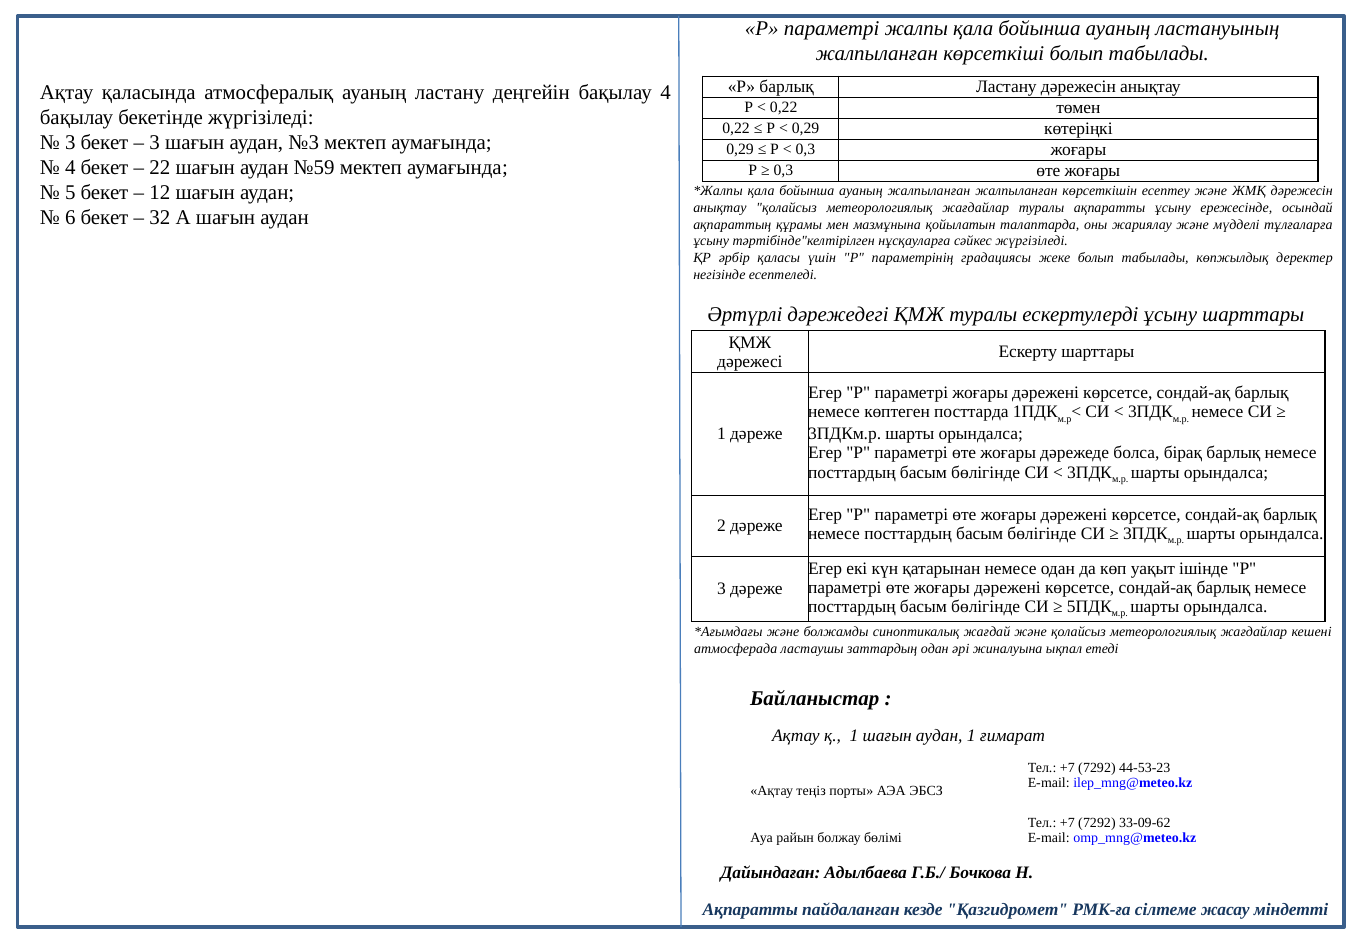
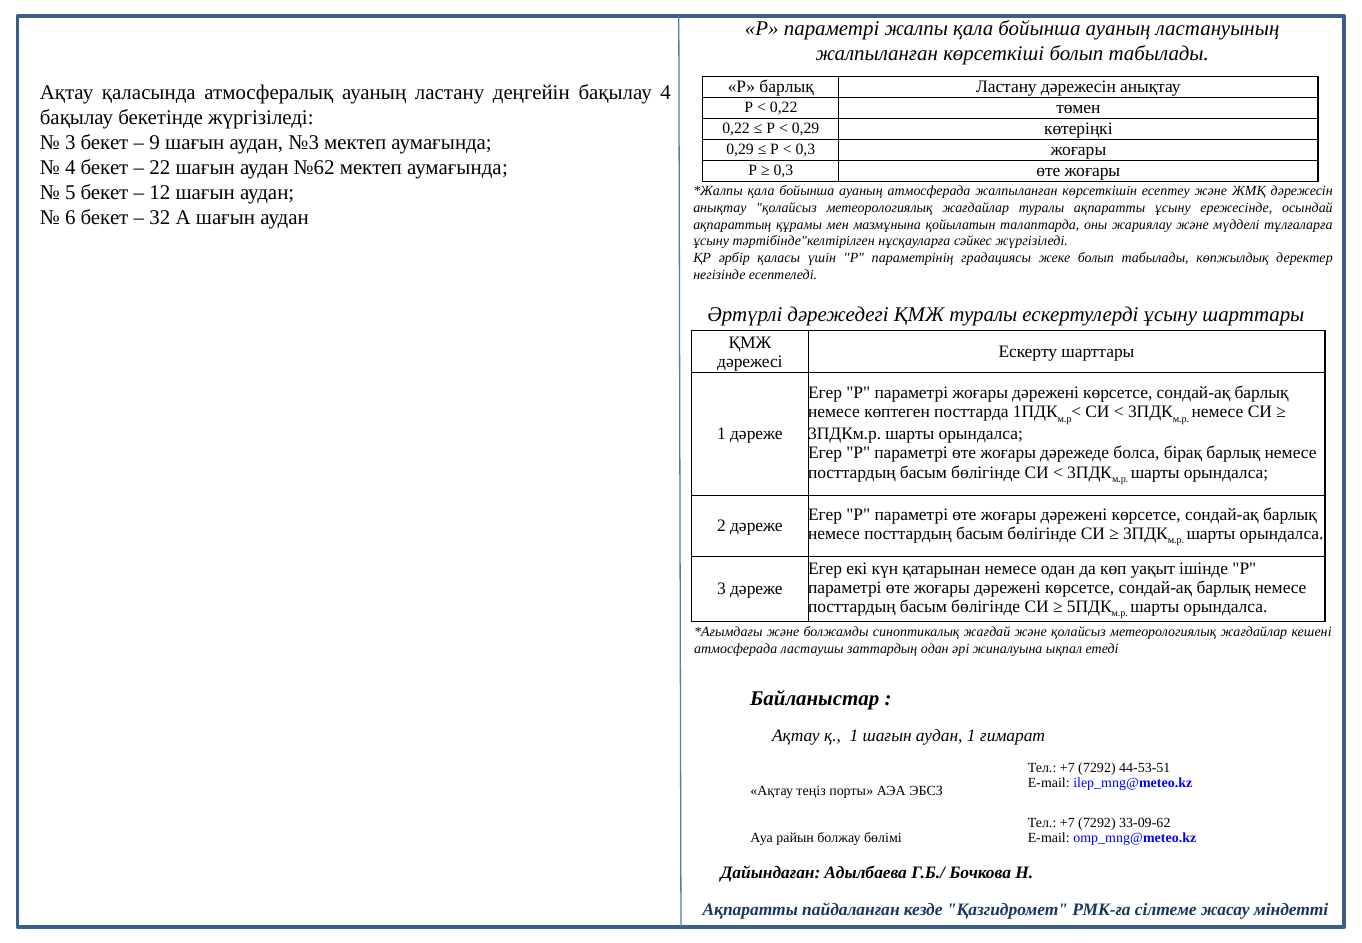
3 at (155, 142): 3 -> 9
№59: №59 -> №62
ауаның жалпыланған: жалпыланған -> атмосферада
44-53-23: 44-53-23 -> 44-53-51
